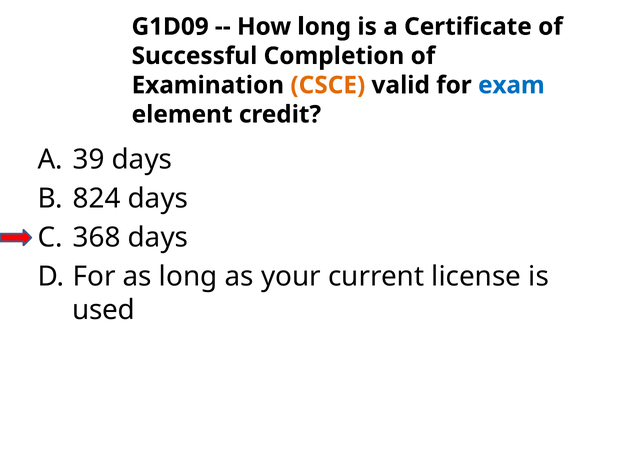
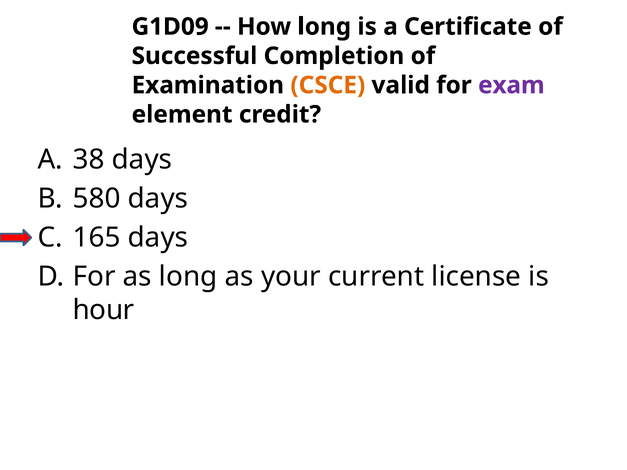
exam colour: blue -> purple
39: 39 -> 38
824: 824 -> 580
368: 368 -> 165
used: used -> hour
